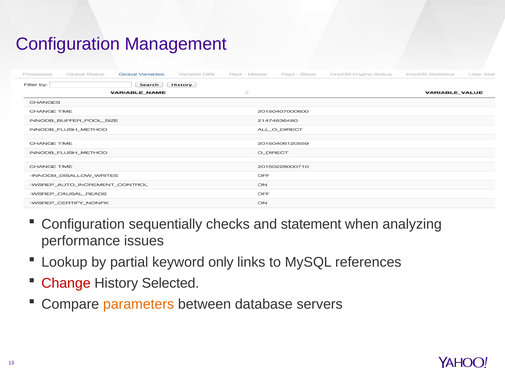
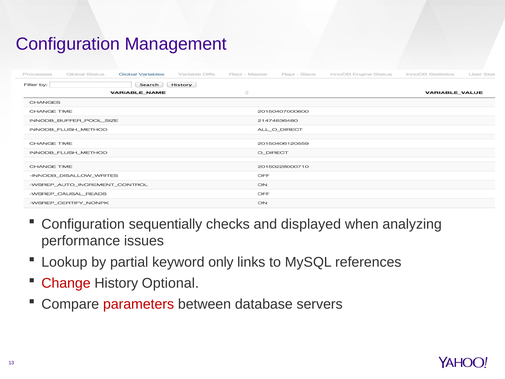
statement: statement -> displayed
Selected: Selected -> Optional
parameters colour: orange -> red
